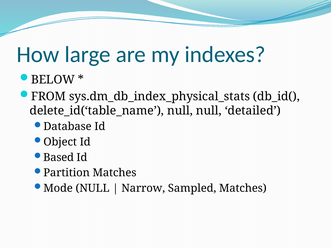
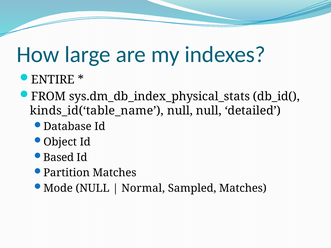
BELOW: BELOW -> ENTIRE
delete_id(‘table_name: delete_id(‘table_name -> kinds_id(‘table_name
Narrow: Narrow -> Normal
